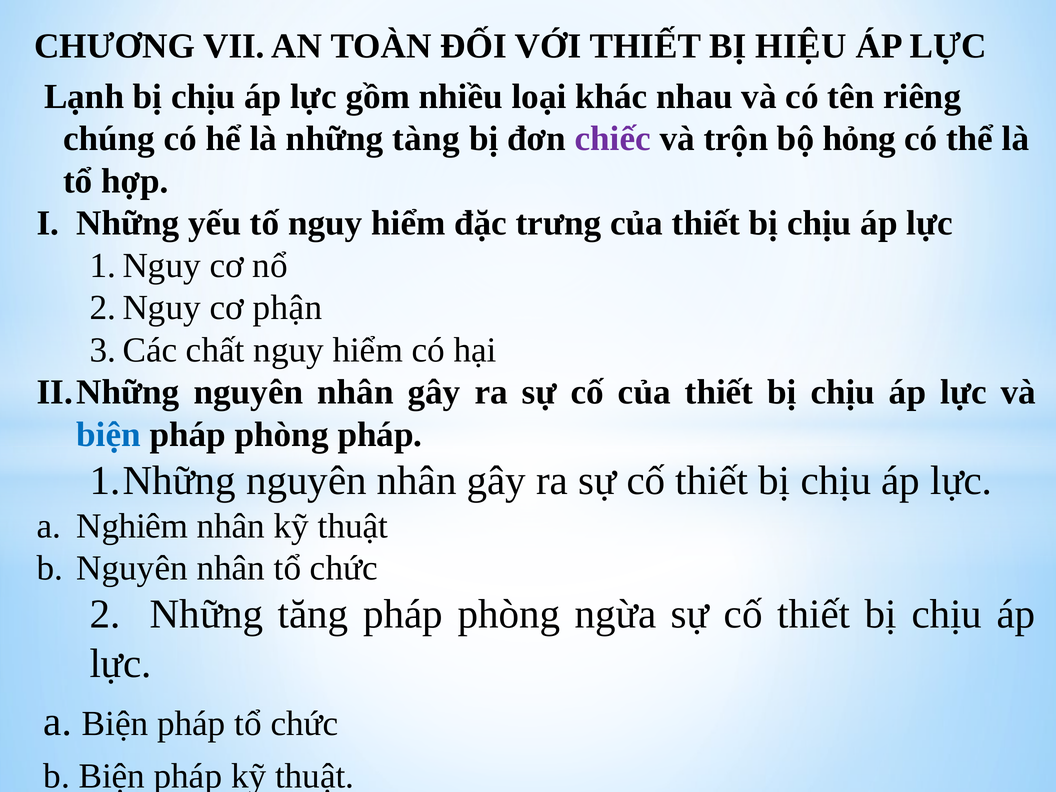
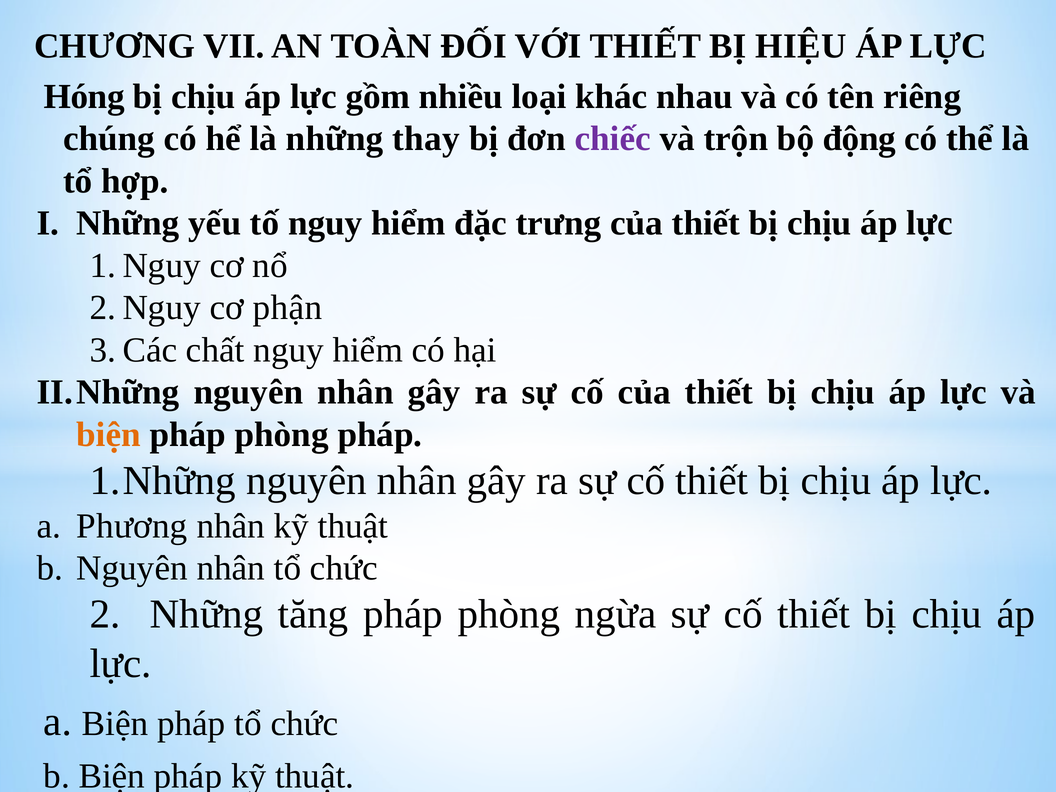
Lạnh: Lạnh -> Hóng
tàng: tàng -> thay
hỏng: hỏng -> động
biện at (109, 434) colour: blue -> orange
Nghiêm: Nghiêm -> Phương
